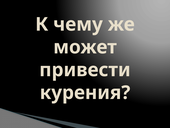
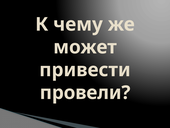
курения: курения -> провели
